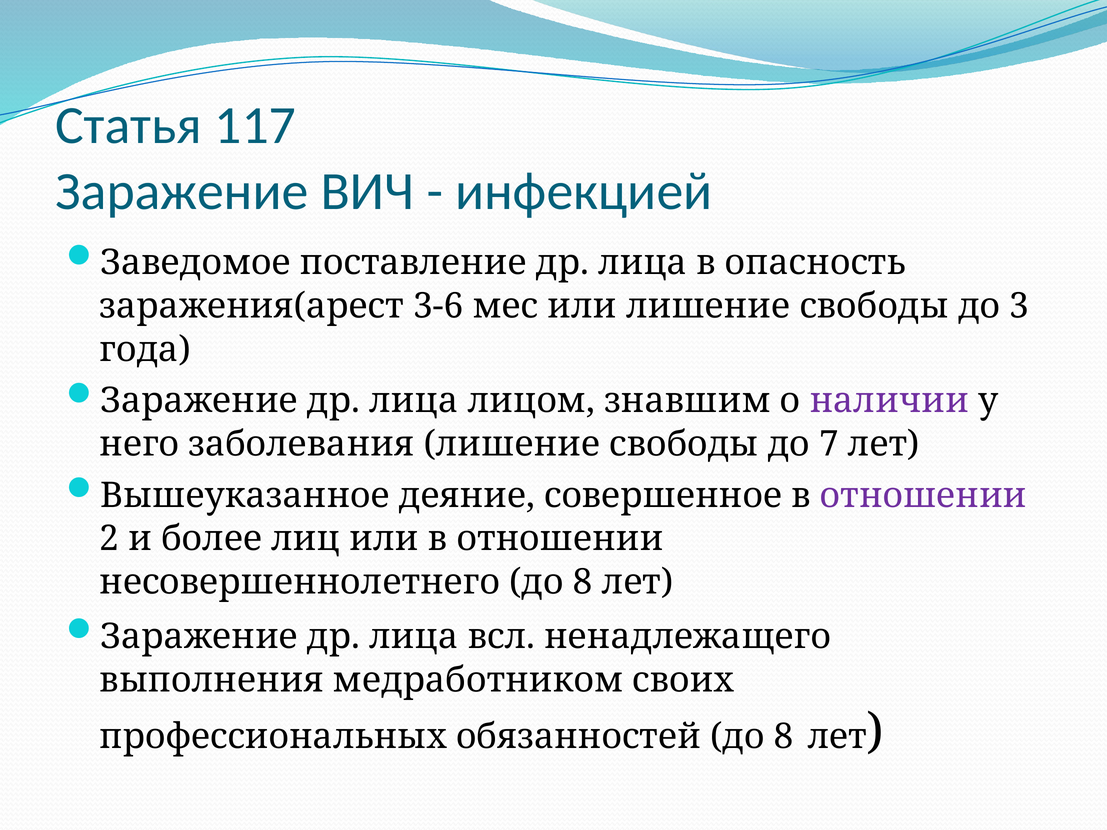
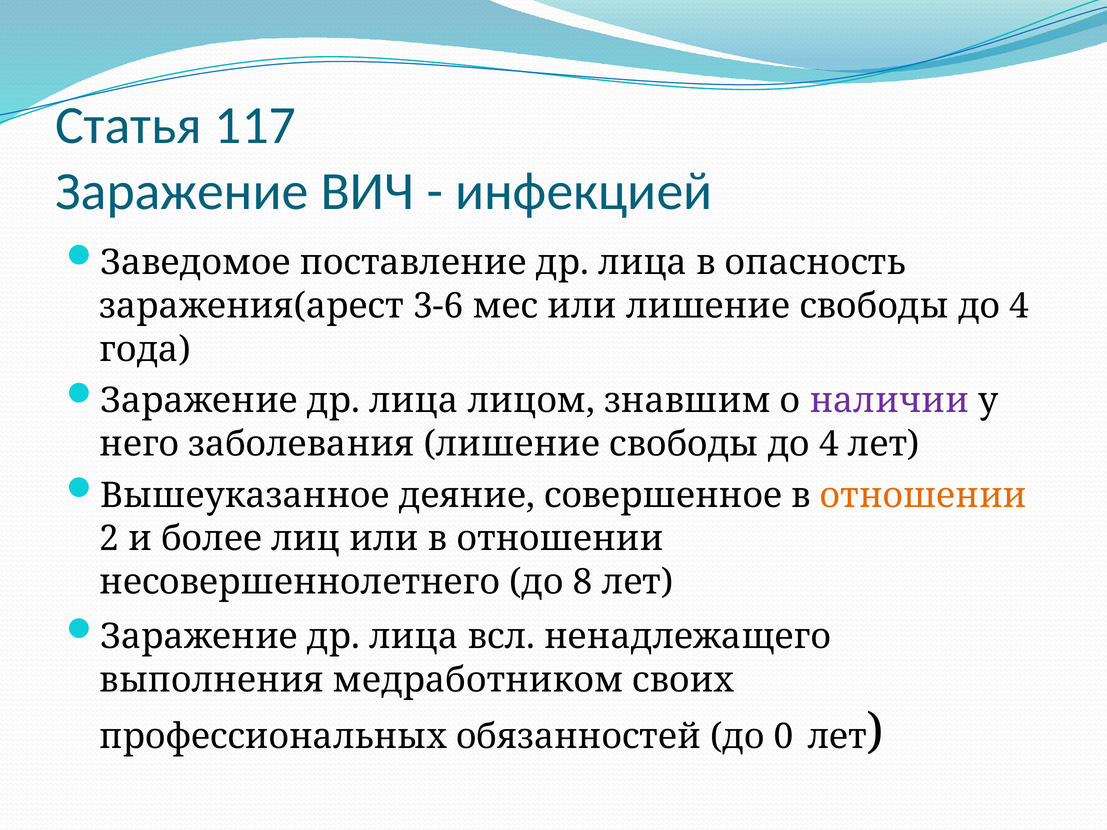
3 at (1019, 306): 3 -> 4
7 at (829, 444): 7 -> 4
отношении at (923, 496) colour: purple -> orange
обязанностей до 8: 8 -> 0
